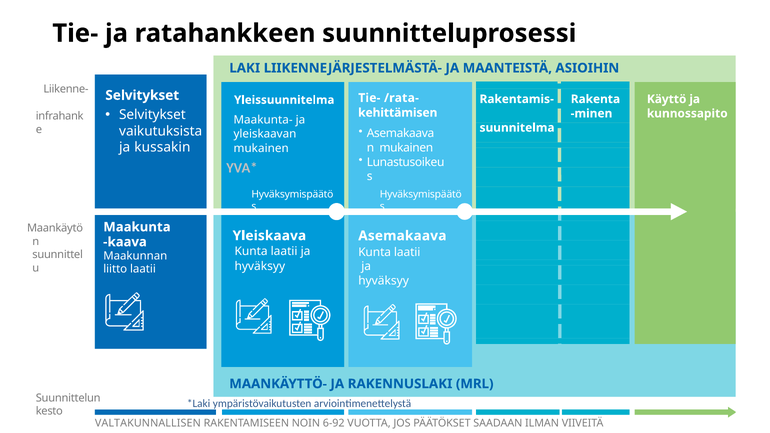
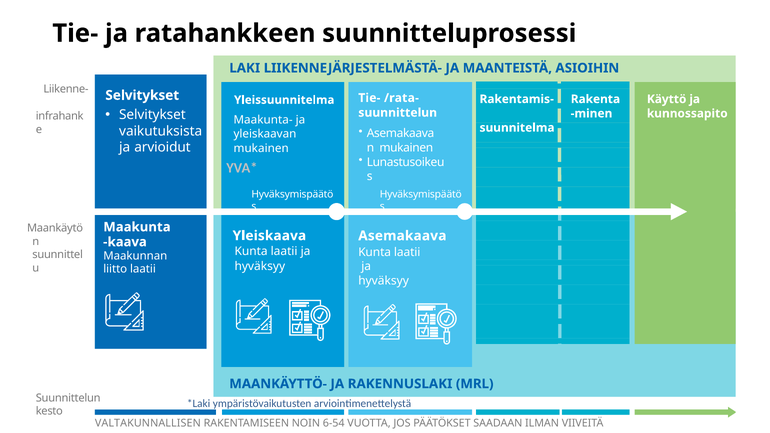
kehittämisen at (398, 113): kehittämisen -> suunnittelun
kussakin: kussakin -> arvioidut
6-92: 6-92 -> 6-54
